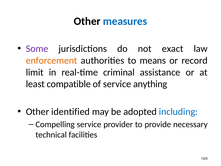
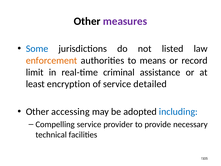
measures colour: blue -> purple
Some colour: purple -> blue
exact: exact -> listed
compatible: compatible -> encryption
anything: anything -> detailed
identified: identified -> accessing
